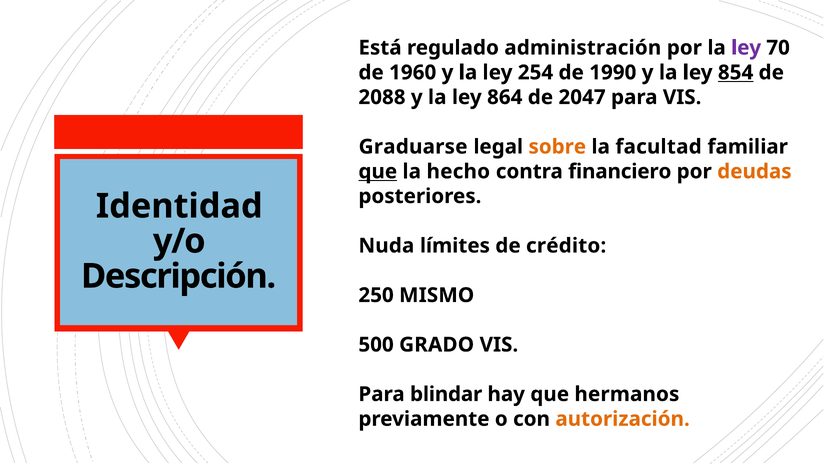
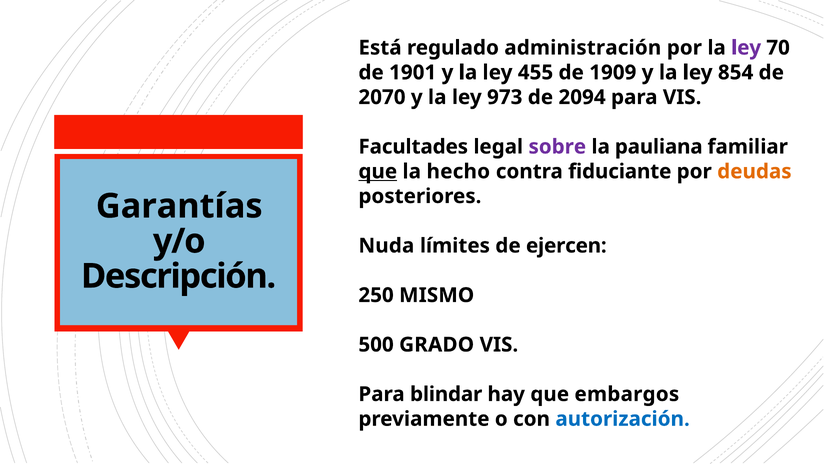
1960: 1960 -> 1901
254: 254 -> 455
1990: 1990 -> 1909
854 underline: present -> none
2088: 2088 -> 2070
864: 864 -> 973
2047: 2047 -> 2094
Graduarse: Graduarse -> Facultades
sobre colour: orange -> purple
facultad: facultad -> pauliana
financiero: financiero -> fiduciante
Identidad: Identidad -> Garantías
crédito: crédito -> ejercen
hermanos: hermanos -> embargos
autorización colour: orange -> blue
